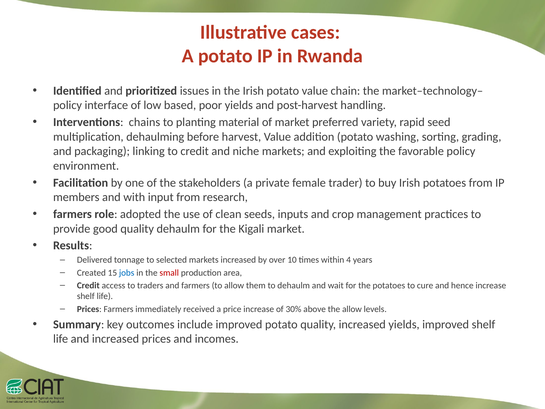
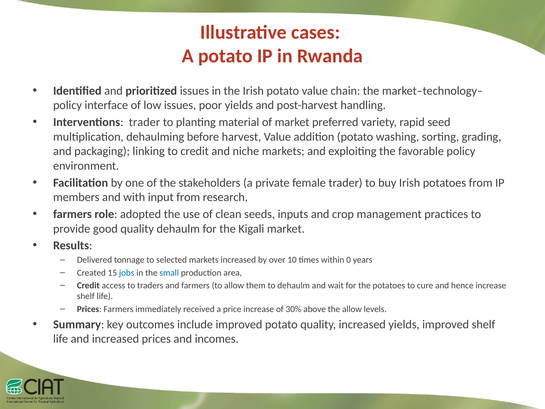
low based: based -> issues
Interventions chains: chains -> trader
4: 4 -> 0
small colour: red -> blue
